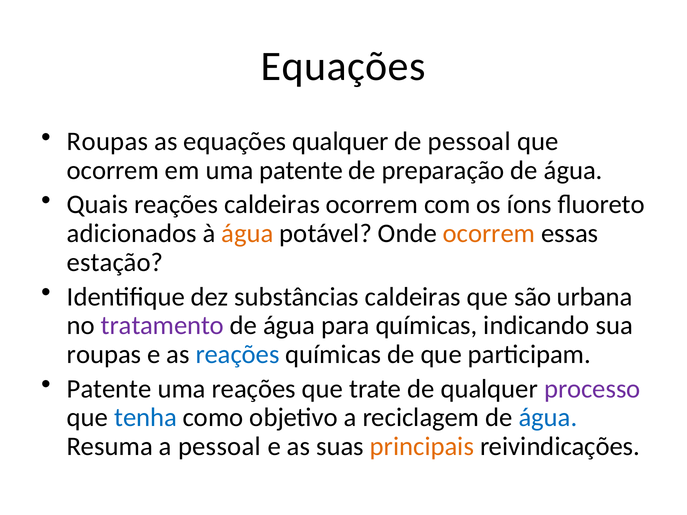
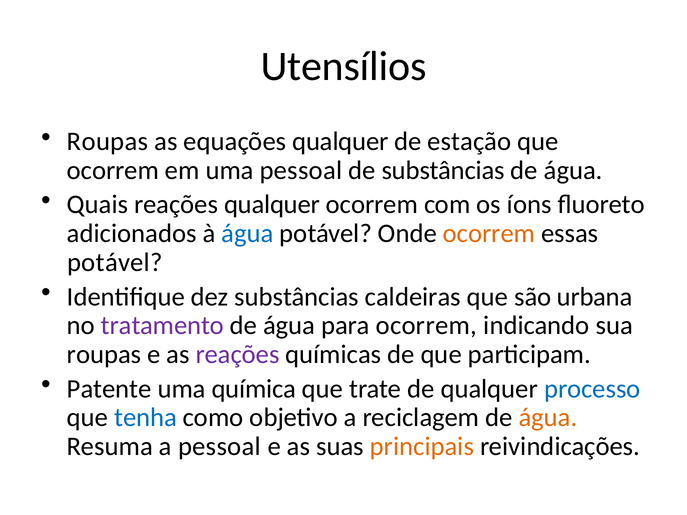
Equações at (343, 67): Equações -> Utensílios
de pessoal: pessoal -> estação
uma patente: patente -> pessoal
de preparação: preparação -> substâncias
reações caldeiras: caldeiras -> qualquer
água at (247, 234) colour: orange -> blue
estação at (115, 262): estação -> potável
para químicas: químicas -> ocorrem
reações at (237, 355) colour: blue -> purple
uma reações: reações -> química
processo colour: purple -> blue
água at (548, 418) colour: blue -> orange
